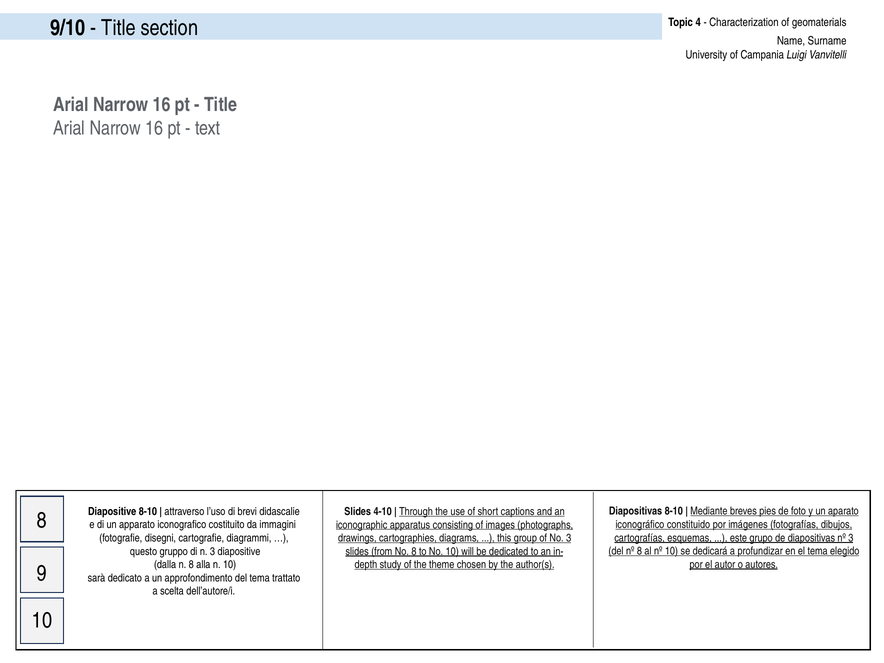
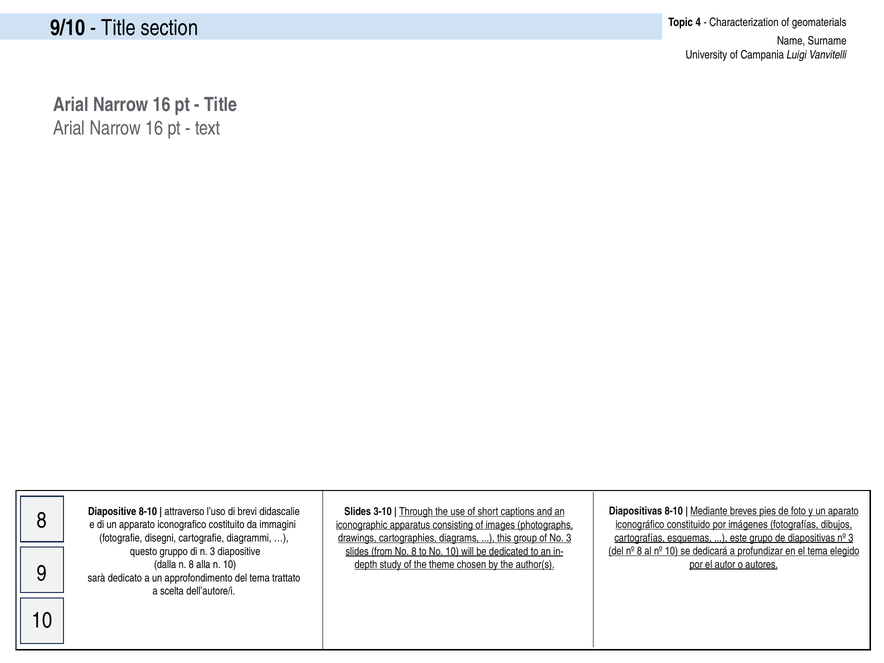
4-10: 4-10 -> 3-10
